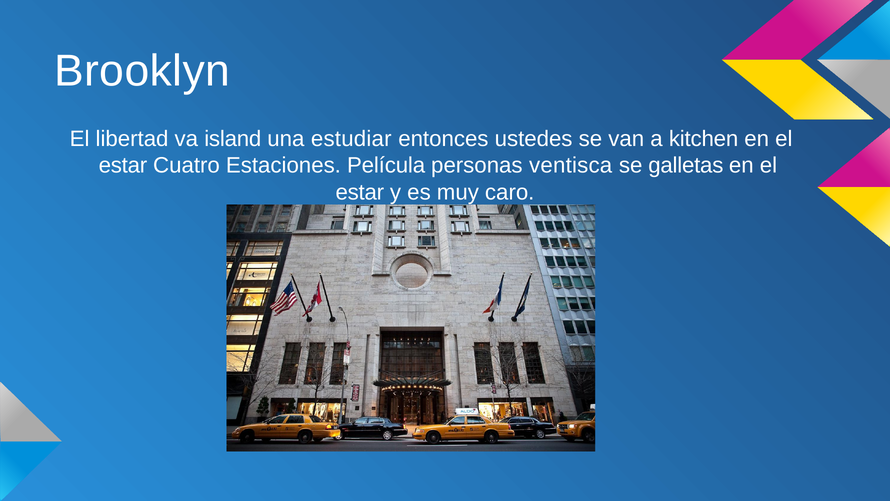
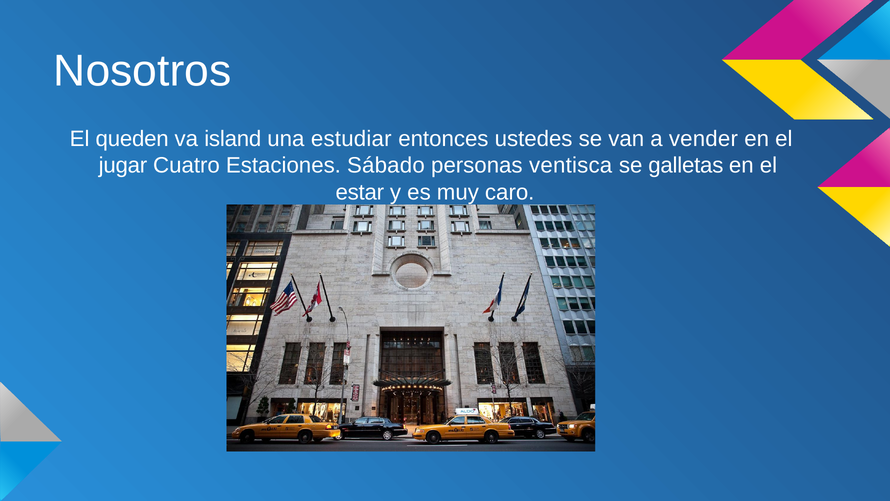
Brooklyn: Brooklyn -> Nosotros
libertad: libertad -> queden
kitchen: kitchen -> vender
estar at (123, 166): estar -> jugar
Película: Película -> Sábado
